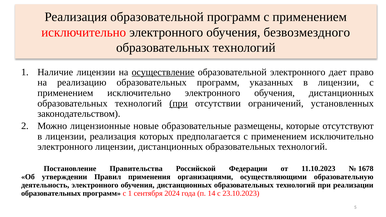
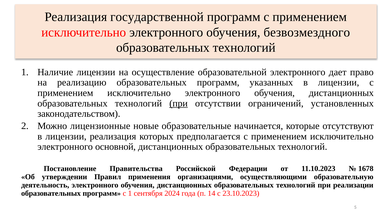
Реализация образовательной: образовательной -> государственной
осуществление underline: present -> none
размещены: размещены -> начинается
электронного лицензии: лицензии -> основной
